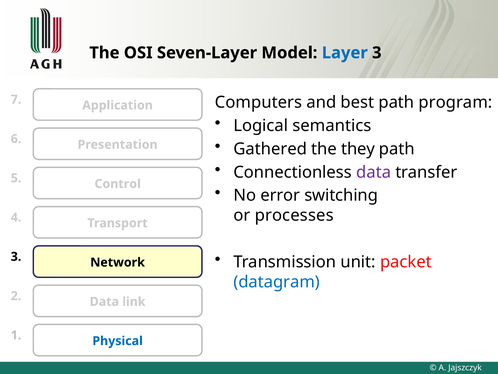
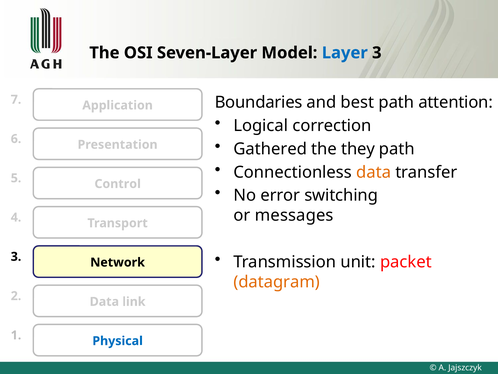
Computers: Computers -> Boundaries
program: program -> attention
semantics: semantics -> correction
data at (374, 172) colour: purple -> orange
processes: processes -> messages
datagram colour: blue -> orange
